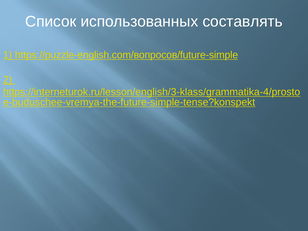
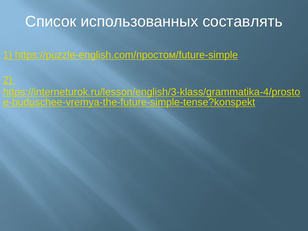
https://puzzle-english.com/вопросов/future-simple: https://puzzle-english.com/вопросов/future-simple -> https://puzzle-english.com/простом/future-simple
